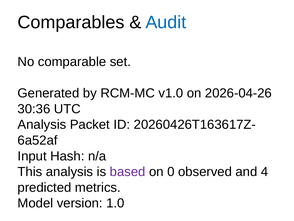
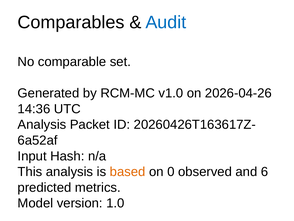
30:36: 30:36 -> 14:36
based colour: purple -> orange
4: 4 -> 6
